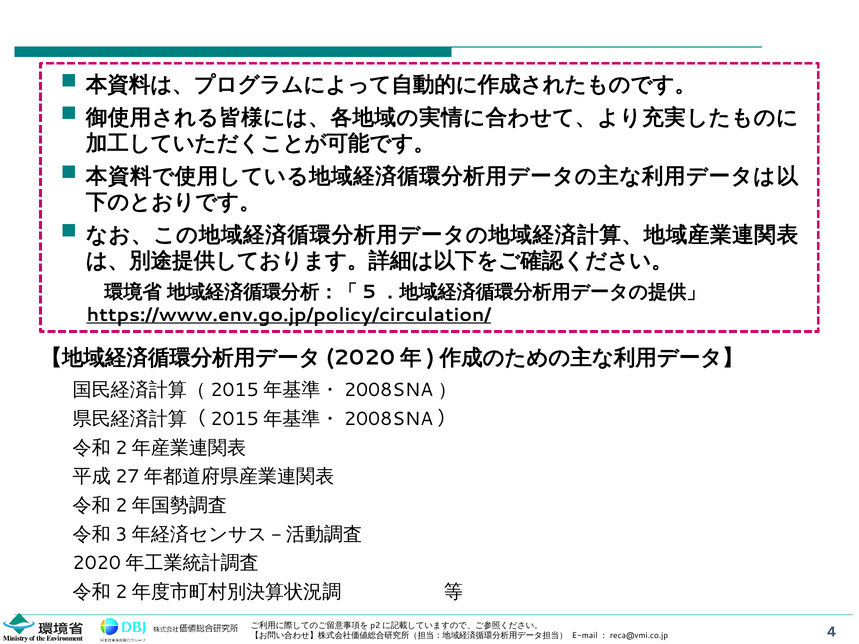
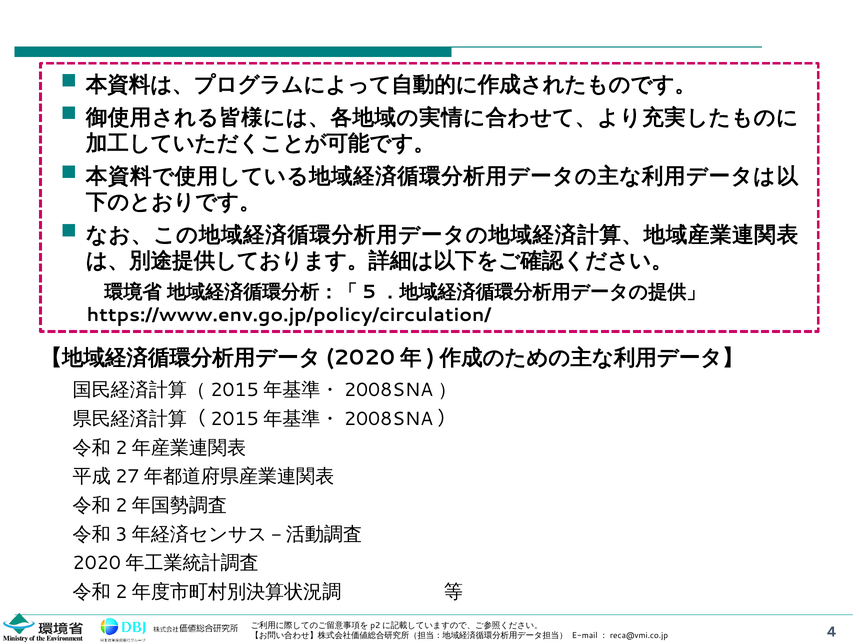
https://www.env.go.jp/policy/circulation/ underline: present -> none
